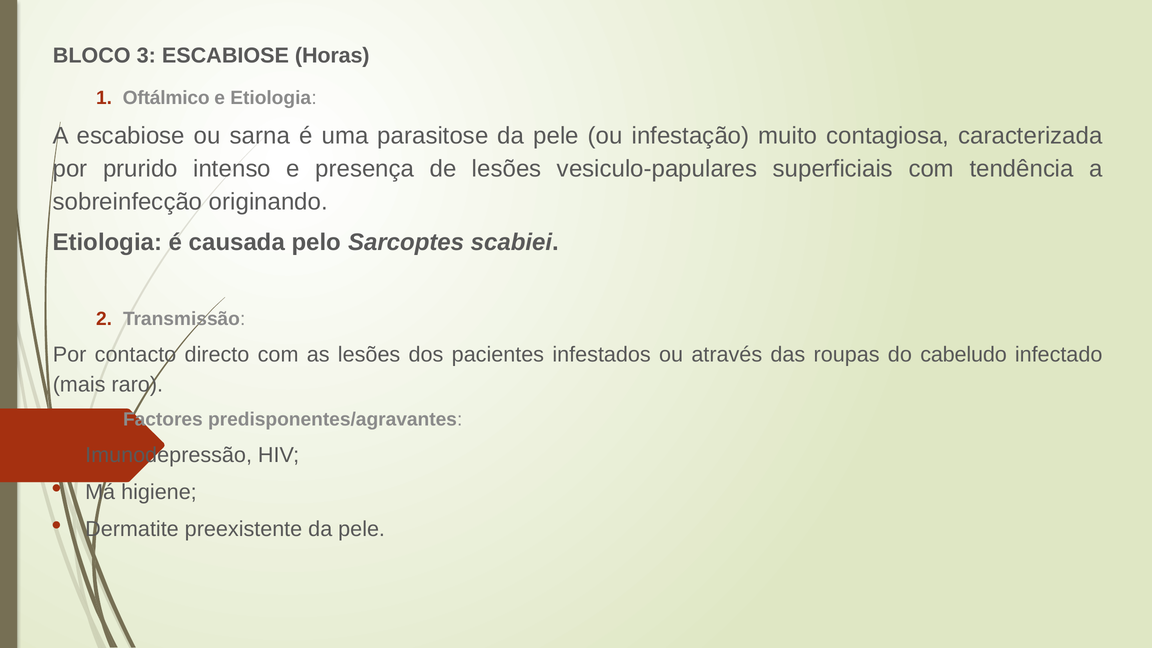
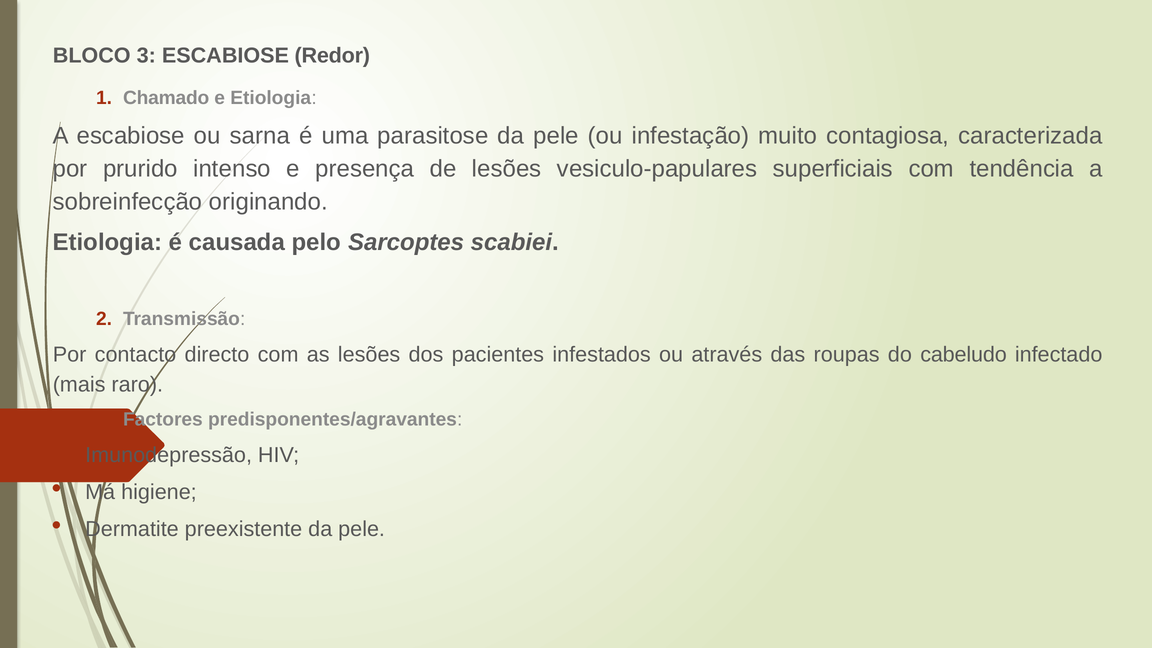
Horas: Horas -> Redor
Oftálmico: Oftálmico -> Chamado
